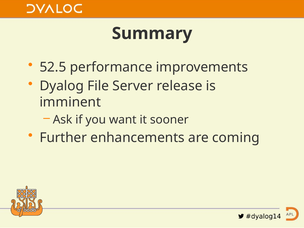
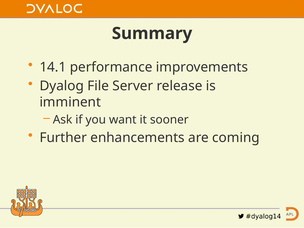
52.5: 52.5 -> 14.1
